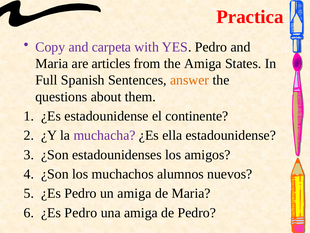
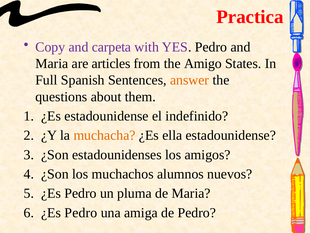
the Amiga: Amiga -> Amigo
continente: continente -> indefinido
muchacha colour: purple -> orange
un amiga: amiga -> pluma
